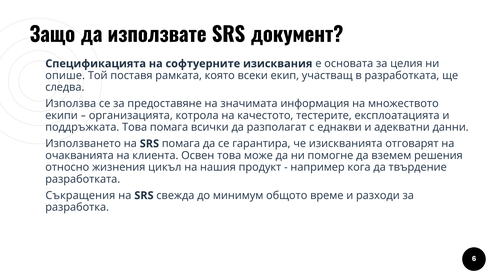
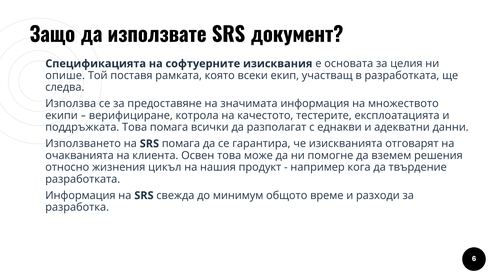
организацията: организацията -> верифициране
Съкращения at (80, 195): Съкращения -> Информация
